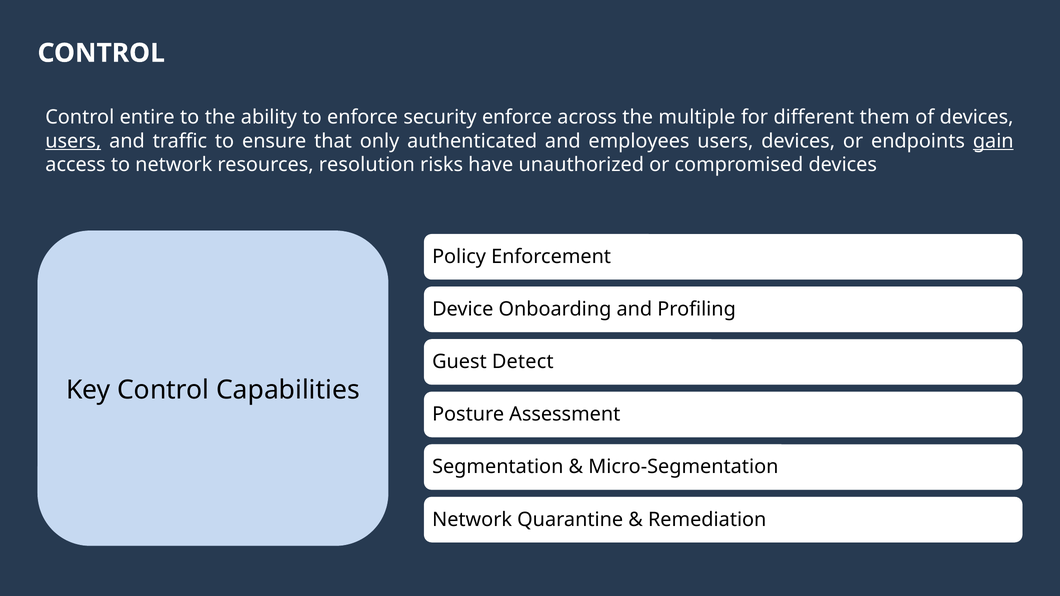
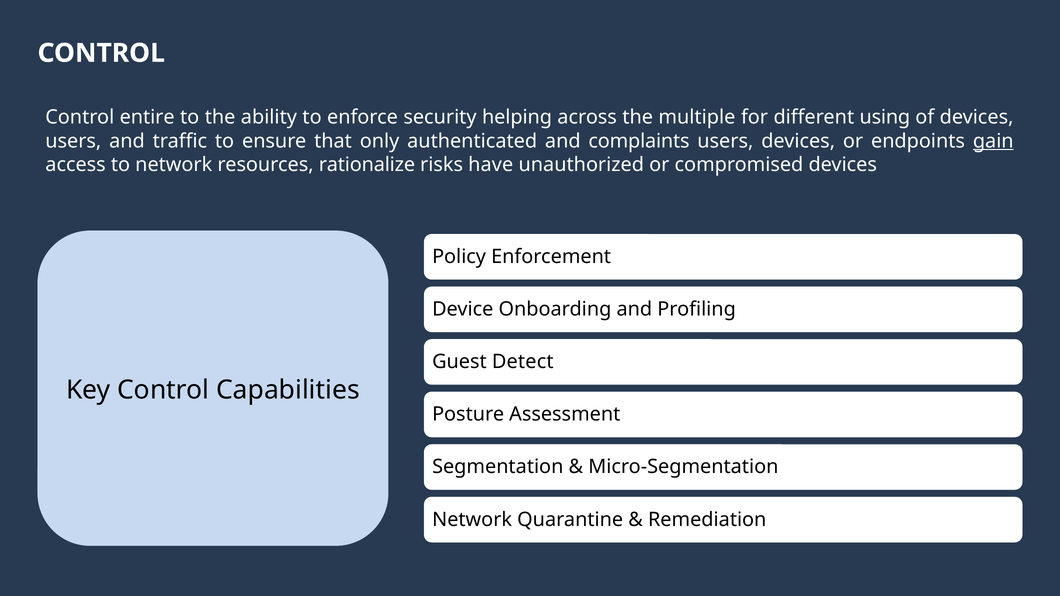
security enforce: enforce -> helping
them: them -> using
users at (73, 141) underline: present -> none
employees: employees -> complaints
resolution: resolution -> rationalize
